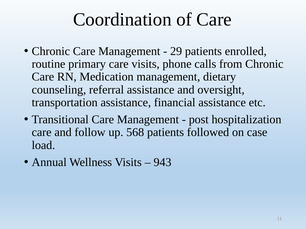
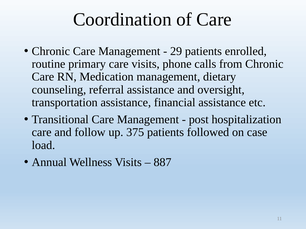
568: 568 -> 375
943: 943 -> 887
